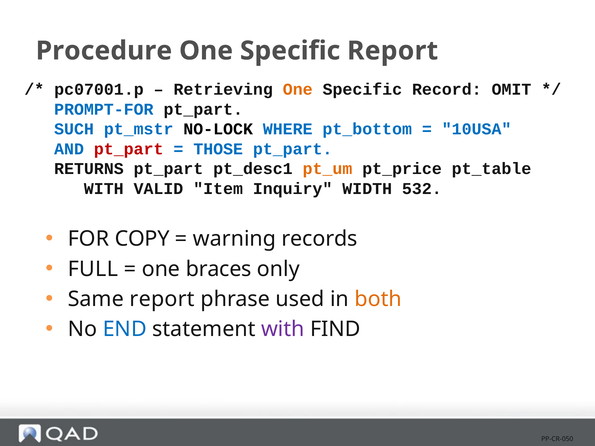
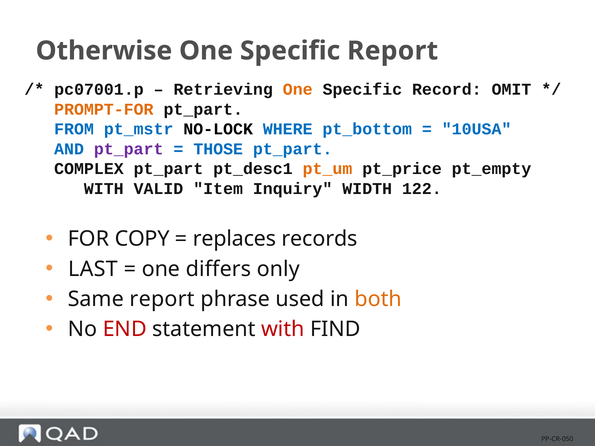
Procedure: Procedure -> Otherwise
PROMPT-FOR colour: blue -> orange
SUCH: SUCH -> FROM
pt_part at (129, 149) colour: red -> purple
RETURNS: RETURNS -> COMPLEX
pt_table: pt_table -> pt_empty
532: 532 -> 122
warning: warning -> replaces
FULL: FULL -> LAST
braces: braces -> differs
END colour: blue -> red
with at (283, 329) colour: purple -> red
